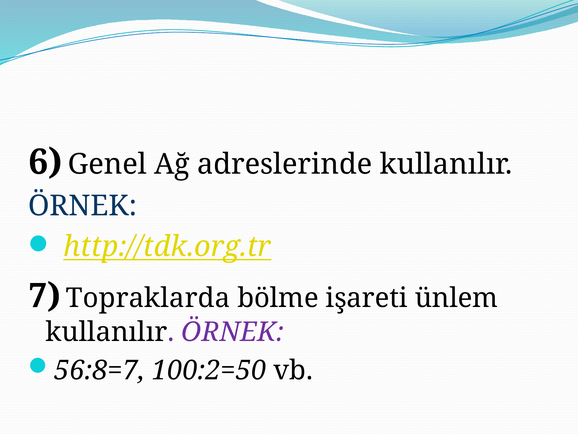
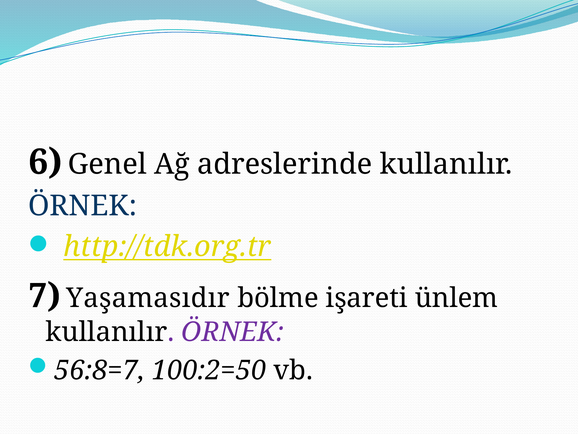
Topraklarda: Topraklarda -> Yaşamasıdır
